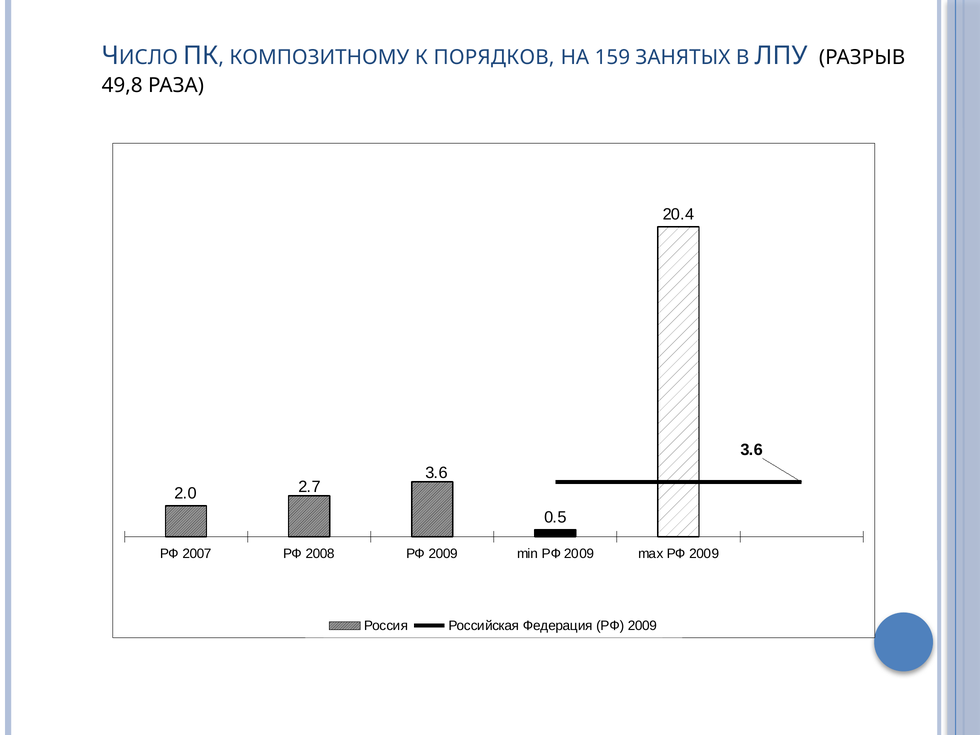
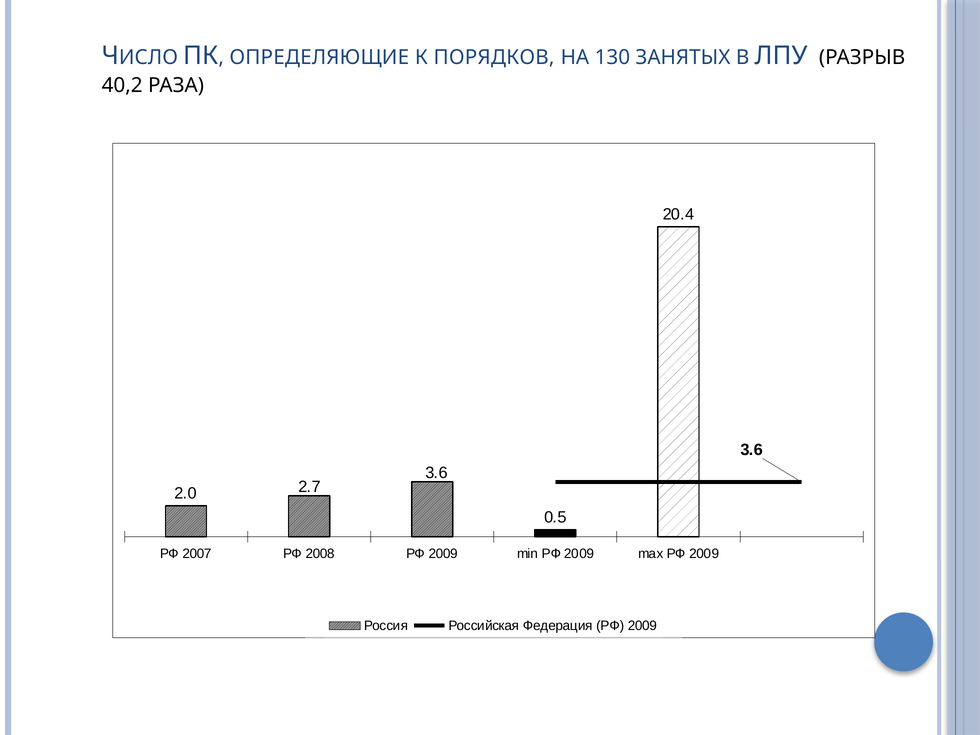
КОМПОЗИТНОМУ: КОМПОЗИТНОМУ -> ОПРЕДЕЛЯЮЩИЕ
159: 159 -> 130
49,8: 49,8 -> 40,2
